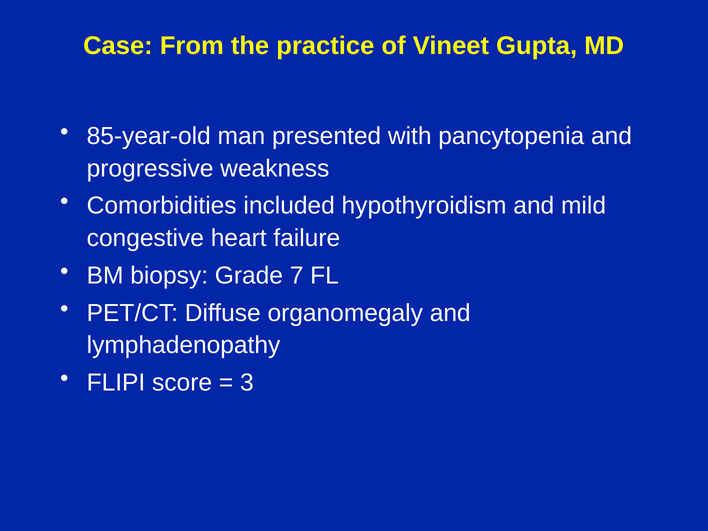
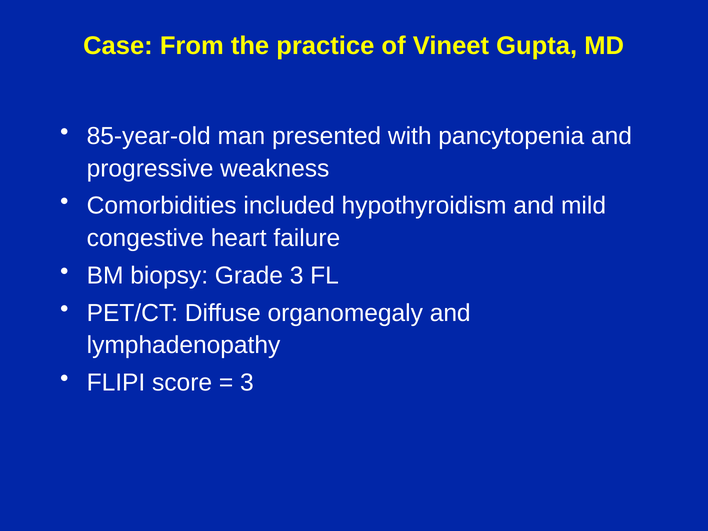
Grade 7: 7 -> 3
